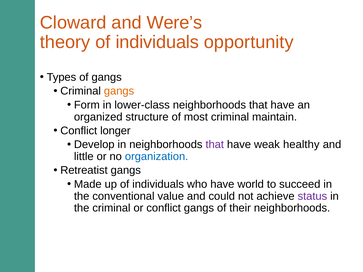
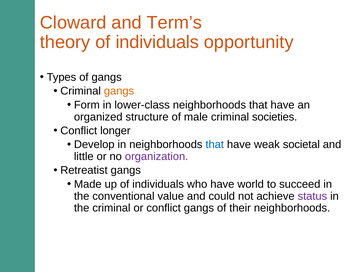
Were’s: Were’s -> Term’s
most: most -> male
maintain: maintain -> societies
that at (215, 145) colour: purple -> blue
healthy: healthy -> societal
organization colour: blue -> purple
